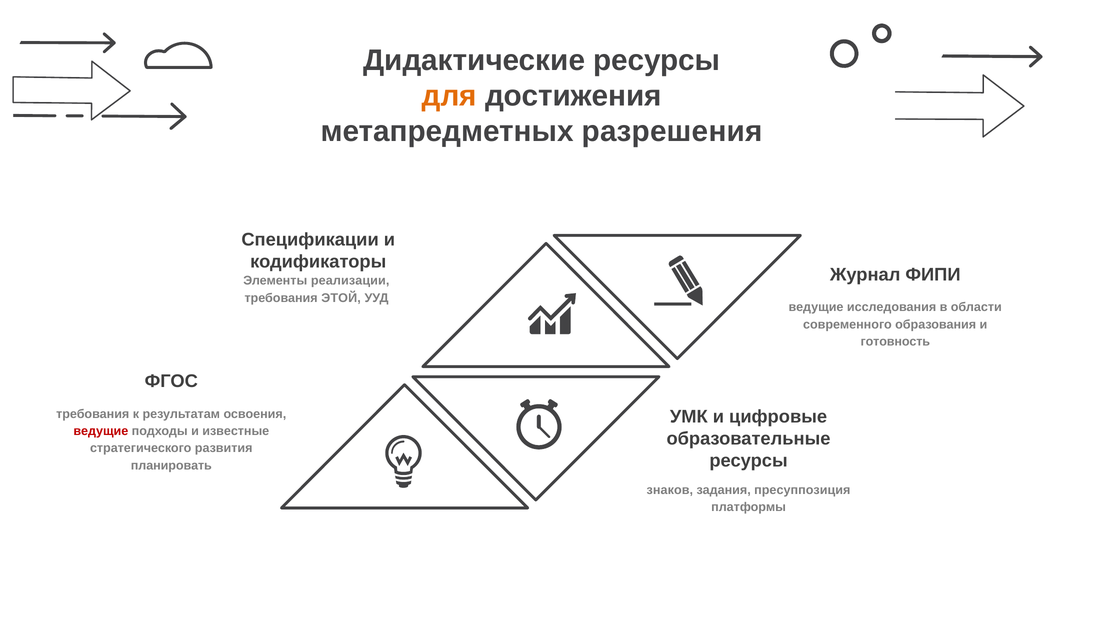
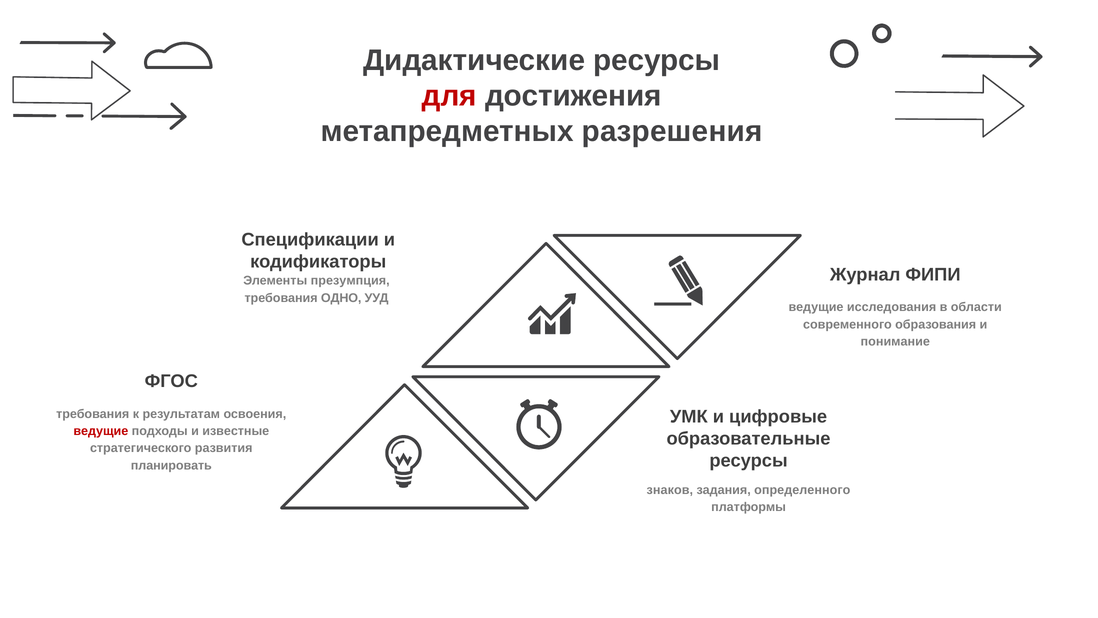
для colour: orange -> red
реализации: реализации -> презумпция
ЭТОЙ: ЭТОЙ -> ОДНО
готовность: готовность -> понимание
пресуппозиция: пресуппозиция -> определенного
